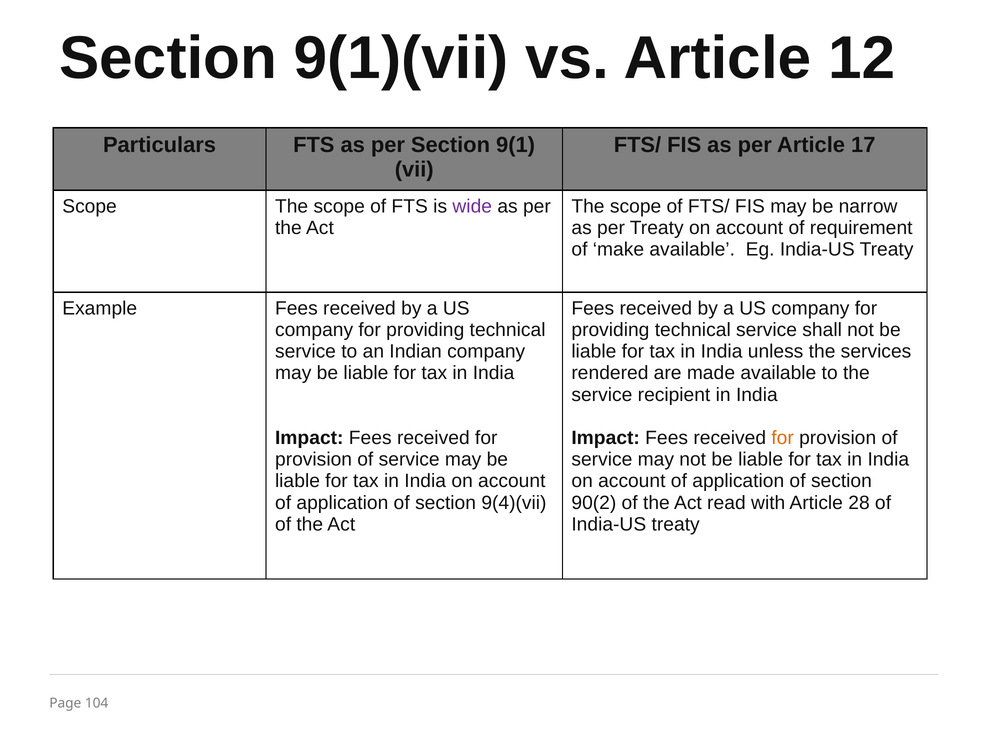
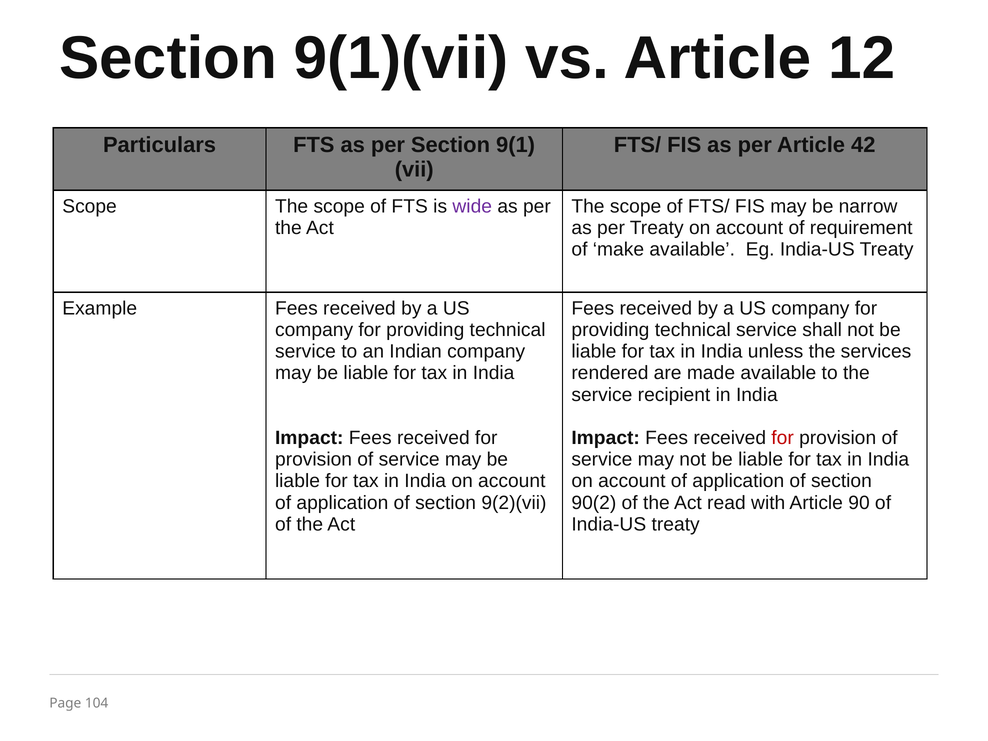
17: 17 -> 42
for at (783, 438) colour: orange -> red
9(4)(vii: 9(4)(vii -> 9(2)(vii
28: 28 -> 90
